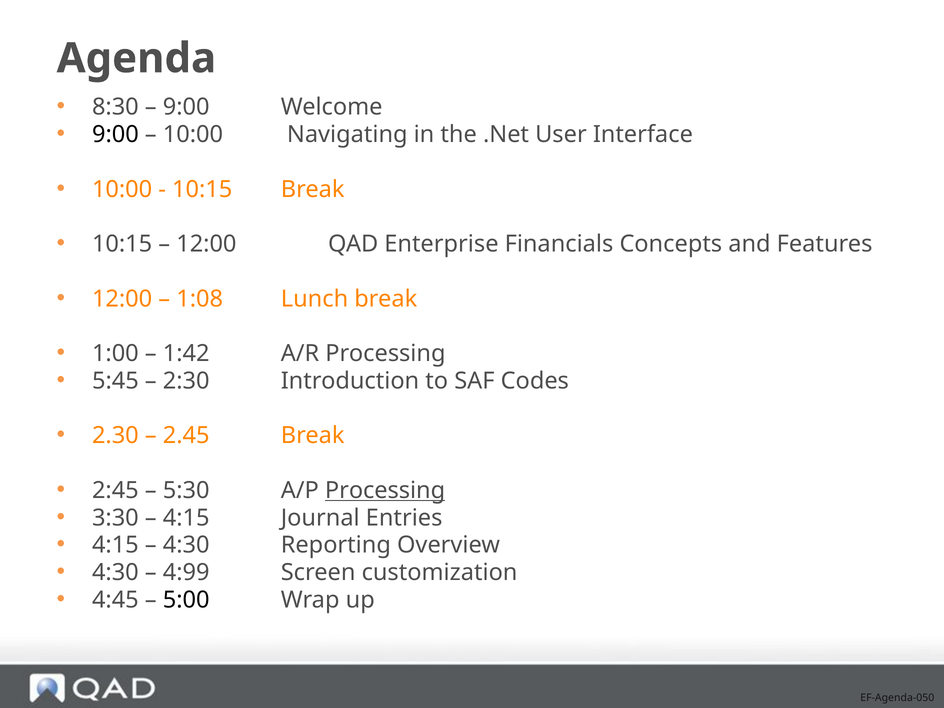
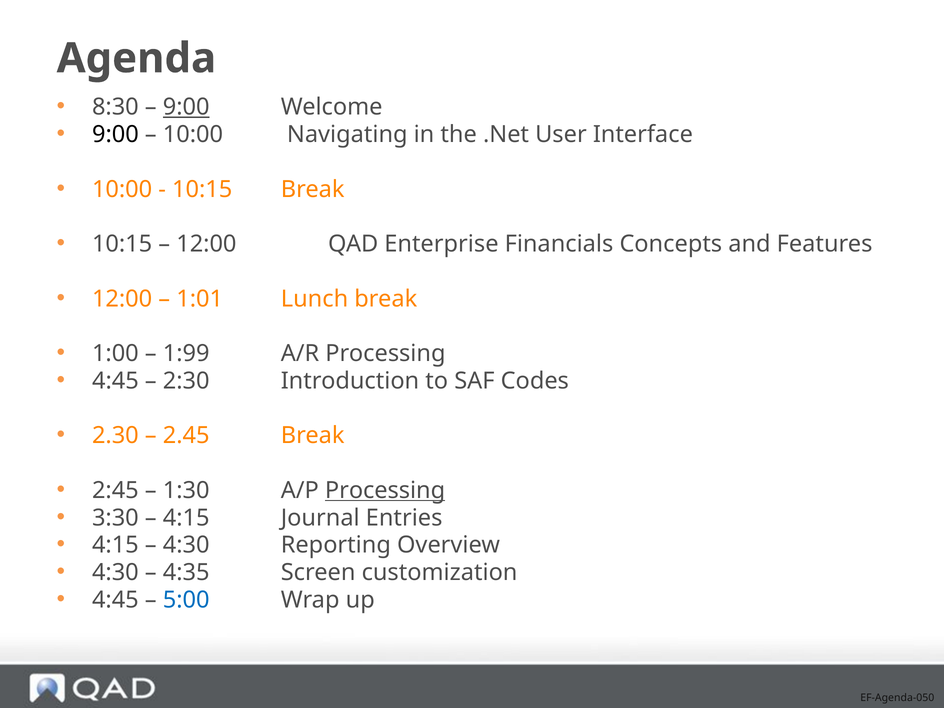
9:00 at (186, 107) underline: none -> present
1:08: 1:08 -> 1:01
1:42: 1:42 -> 1:99
5:45 at (115, 381): 5:45 -> 4:45
5:30: 5:30 -> 1:30
4:99: 4:99 -> 4:35
5:00 colour: black -> blue
